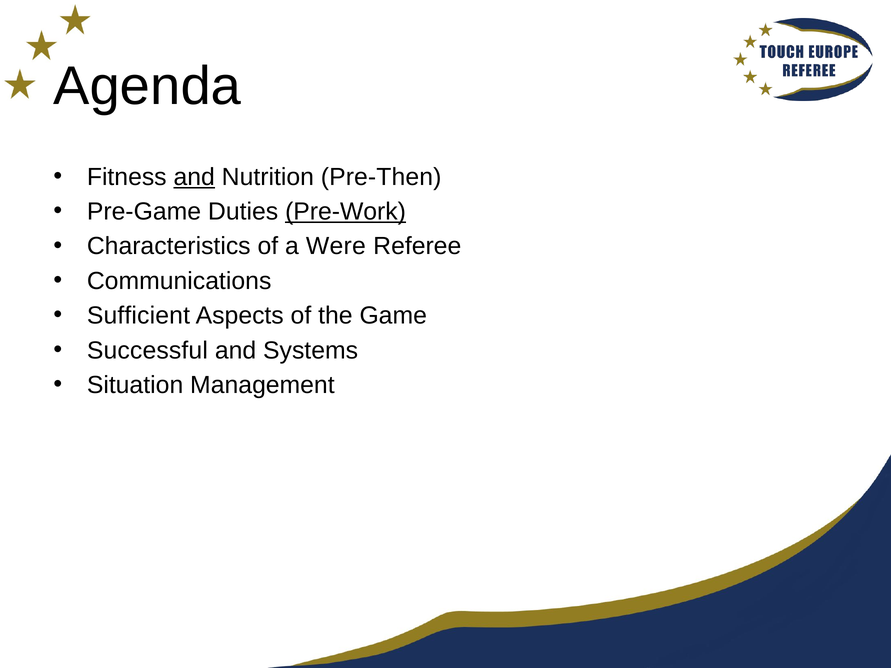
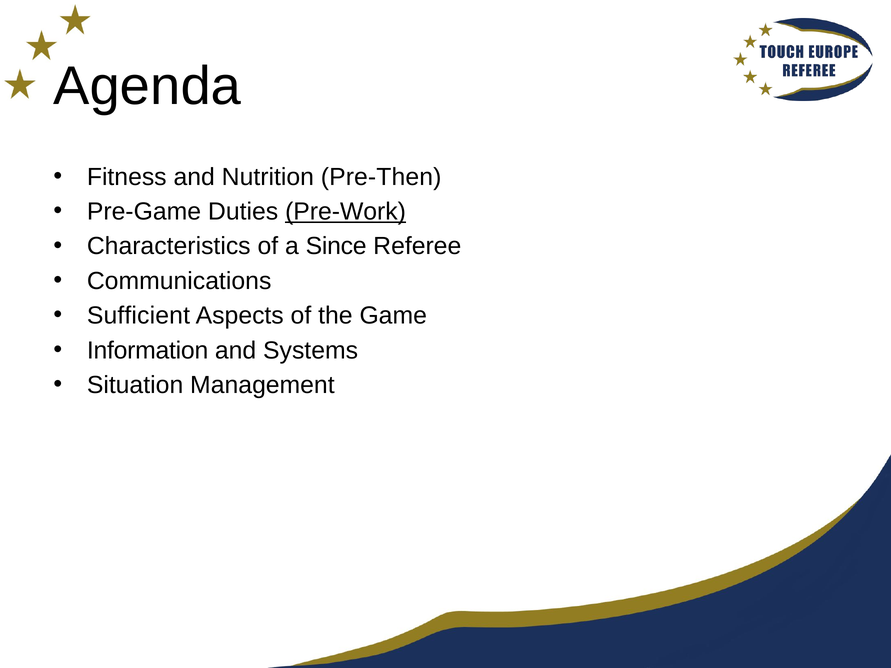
and at (194, 177) underline: present -> none
Were: Were -> Since
Successful: Successful -> Information
